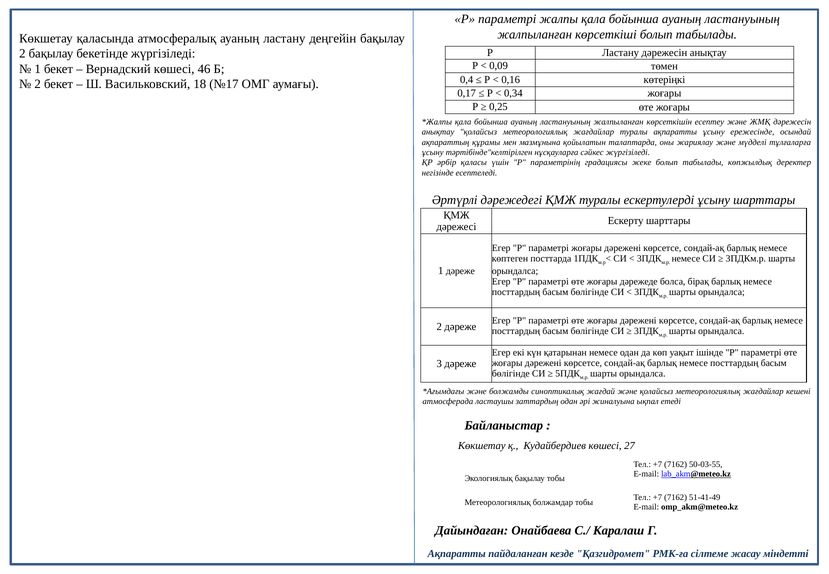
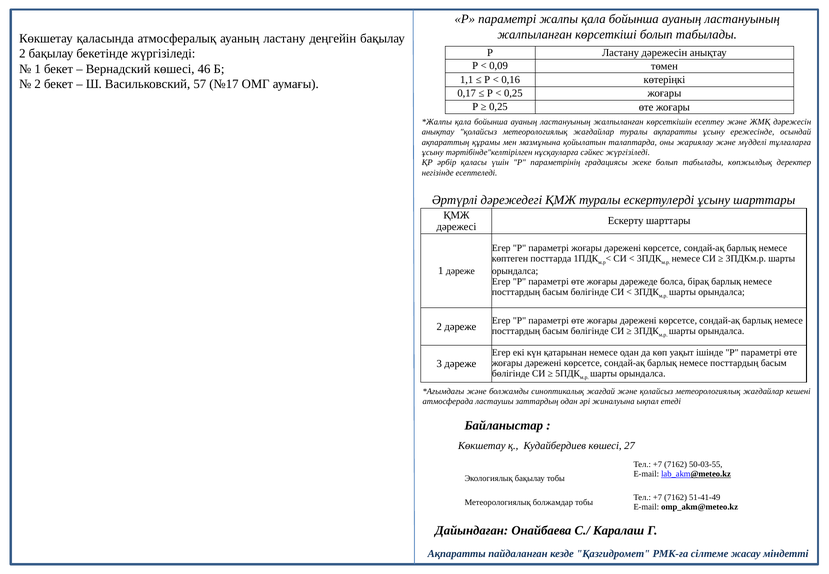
0,4: 0,4 -> 1,1
18: 18 -> 57
0,34 at (513, 93): 0,34 -> 0,25
